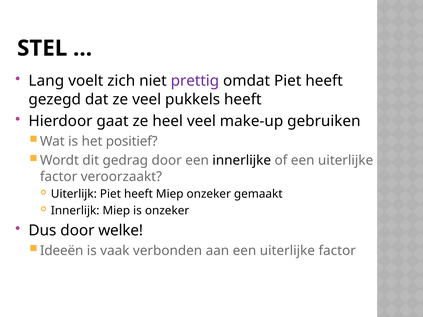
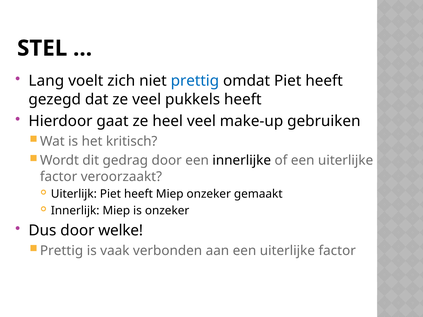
prettig at (195, 81) colour: purple -> blue
positief: positief -> kritisch
Ideeën at (62, 251): Ideeën -> Prettig
